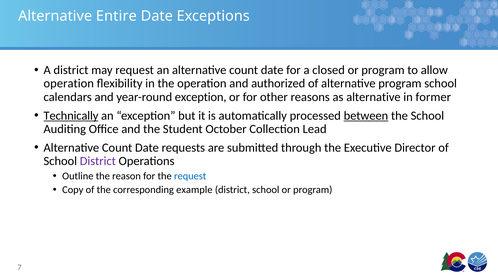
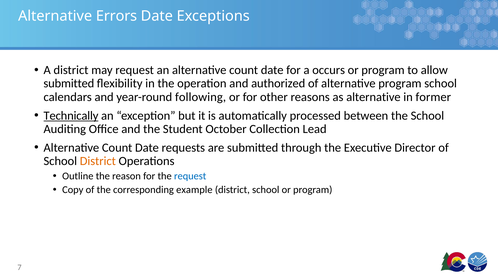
Entire: Entire -> Errors
closed: closed -> occurs
operation at (69, 84): operation -> submitted
year-round exception: exception -> following
between underline: present -> none
District at (98, 161) colour: purple -> orange
